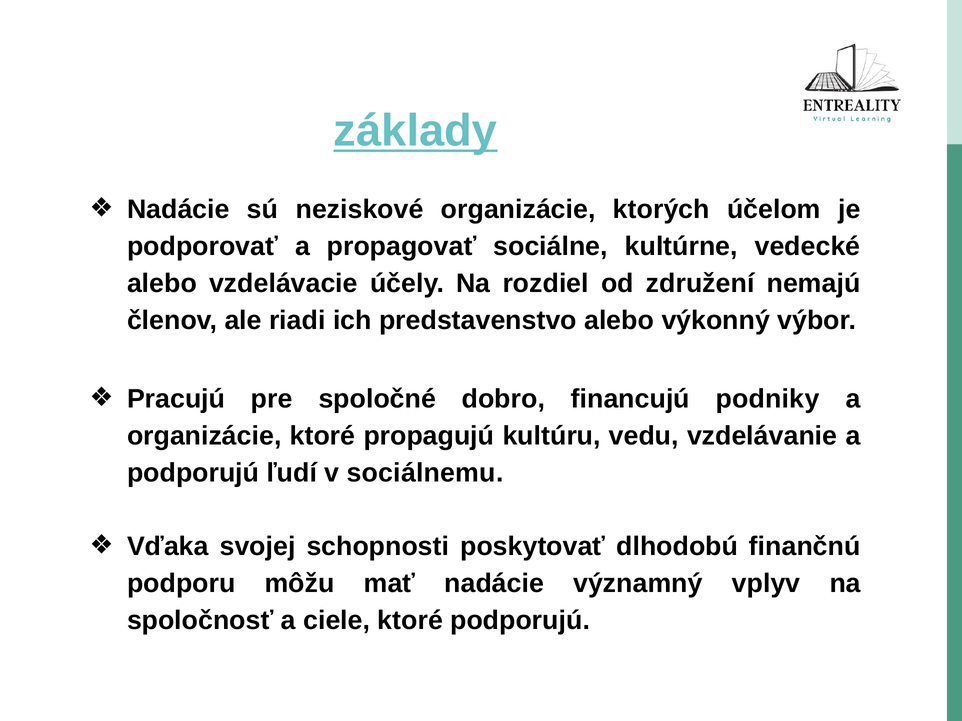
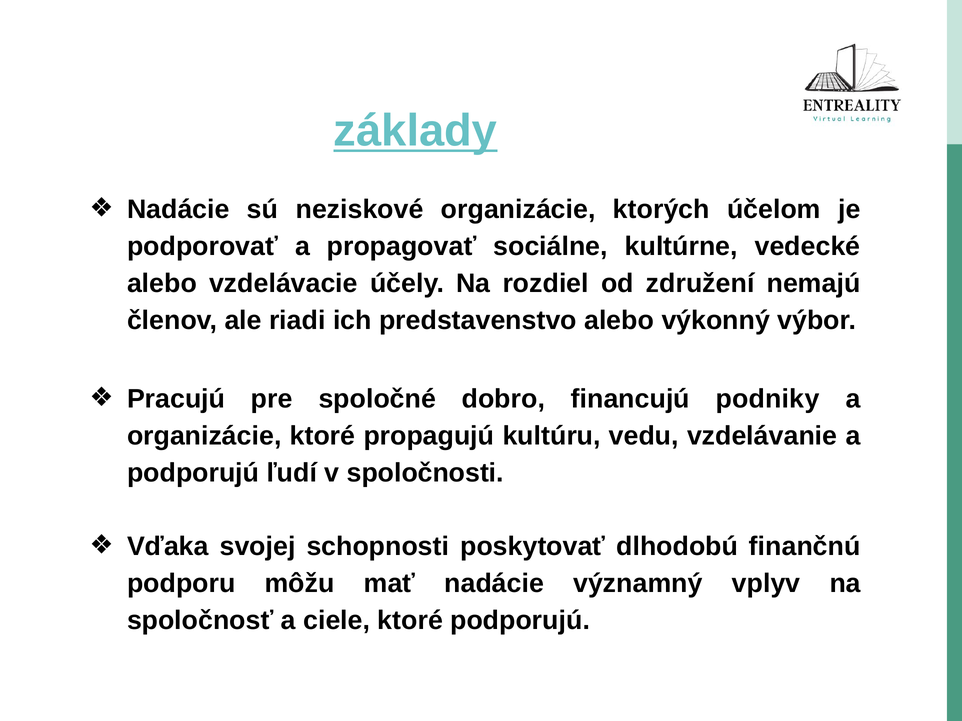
sociálnemu: sociálnemu -> spoločnosti
